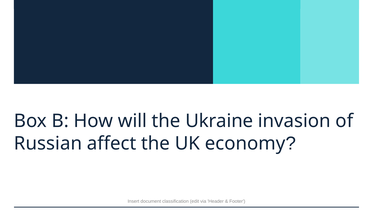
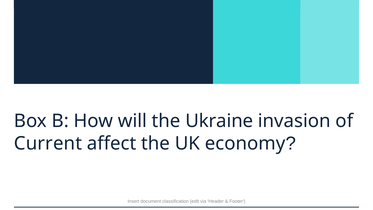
Russian: Russian -> Current
